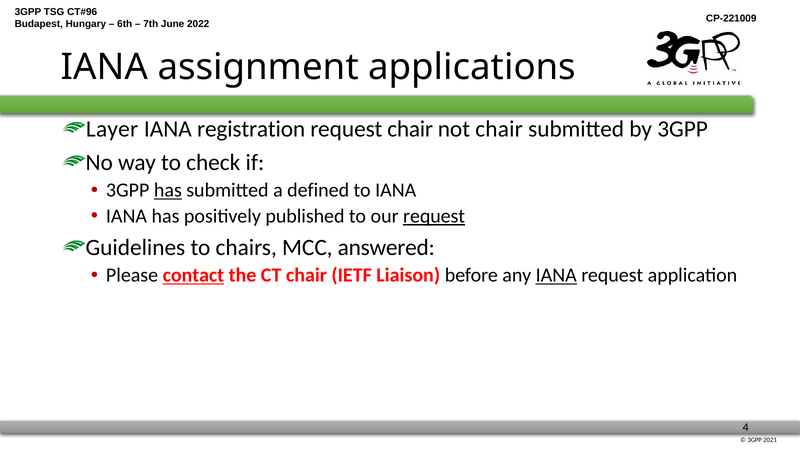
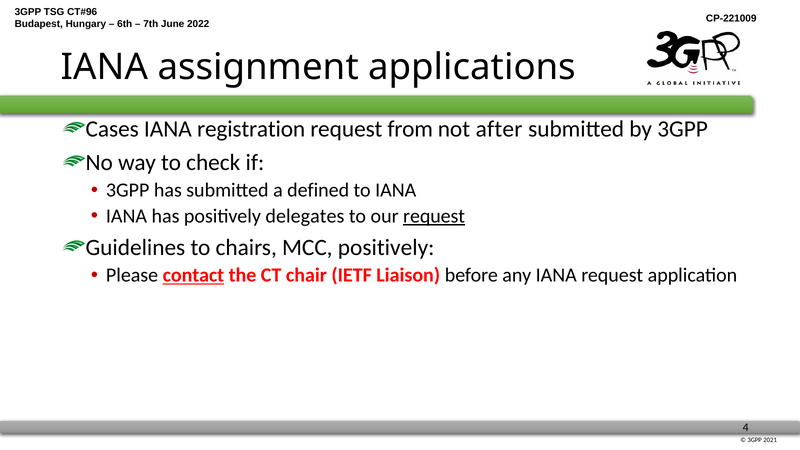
Layer: Layer -> Cases
request chair: chair -> from
not chair: chair -> after
has at (168, 190) underline: present -> none
published: published -> delegates
MCC answered: answered -> positively
IANA at (556, 275) underline: present -> none
